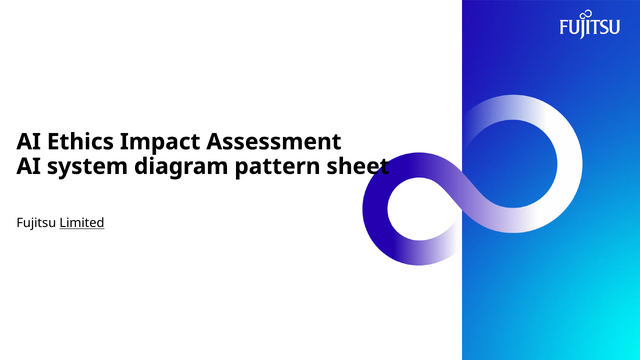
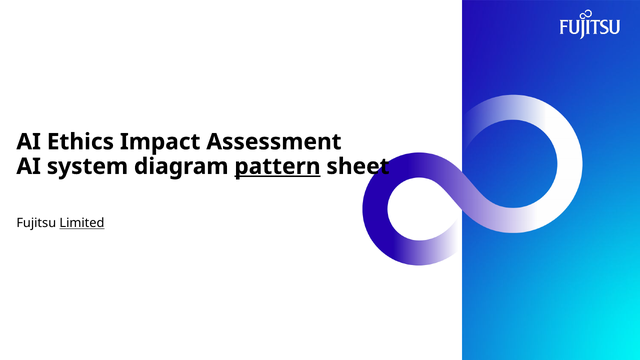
pattern underline: none -> present
